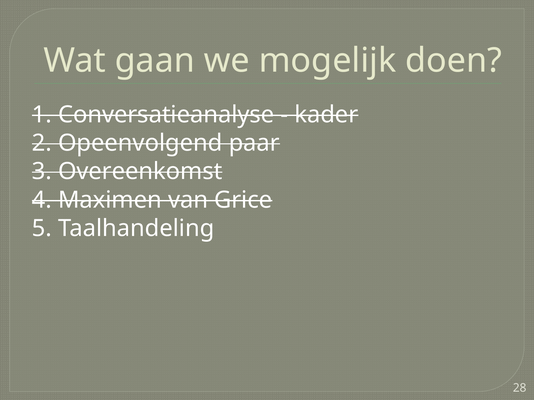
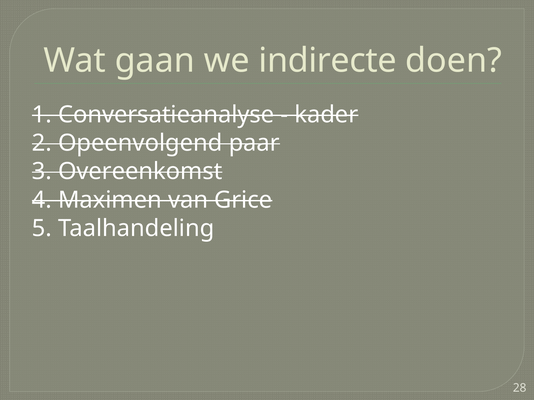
mogelijk: mogelijk -> indirecte
